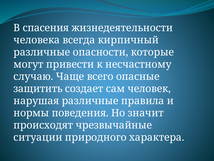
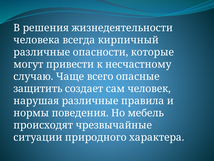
спасения: спасения -> решения
значит: значит -> мебель
